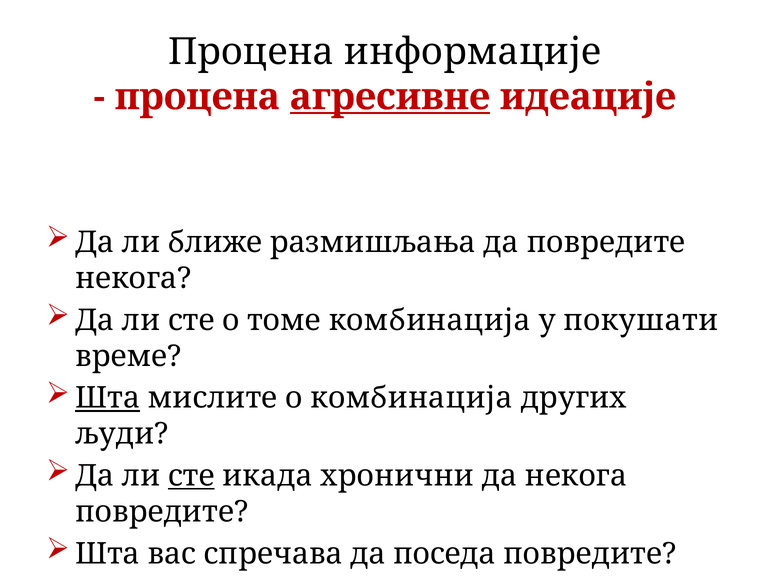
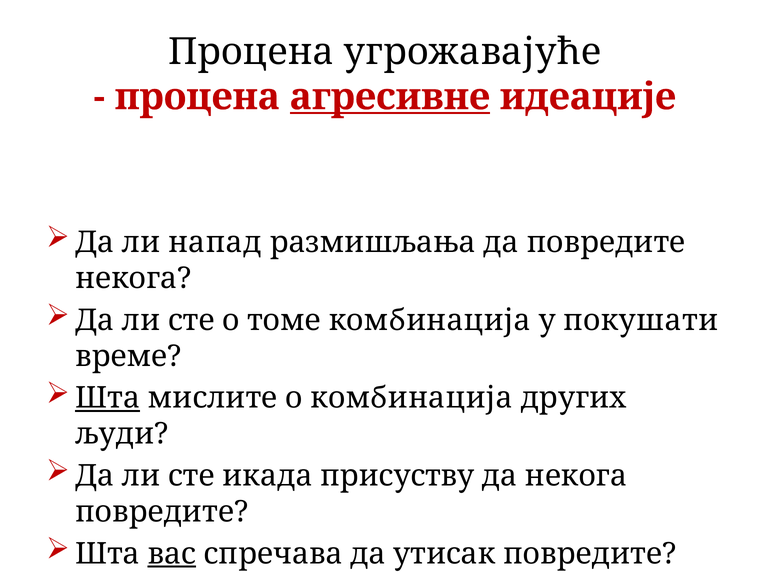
информације: информације -> угрожавајуће
ближе: ближе -> напад
сте at (191, 476) underline: present -> none
хронични: хронични -> присуству
вас underline: none -> present
поседа: поседа -> утисак
